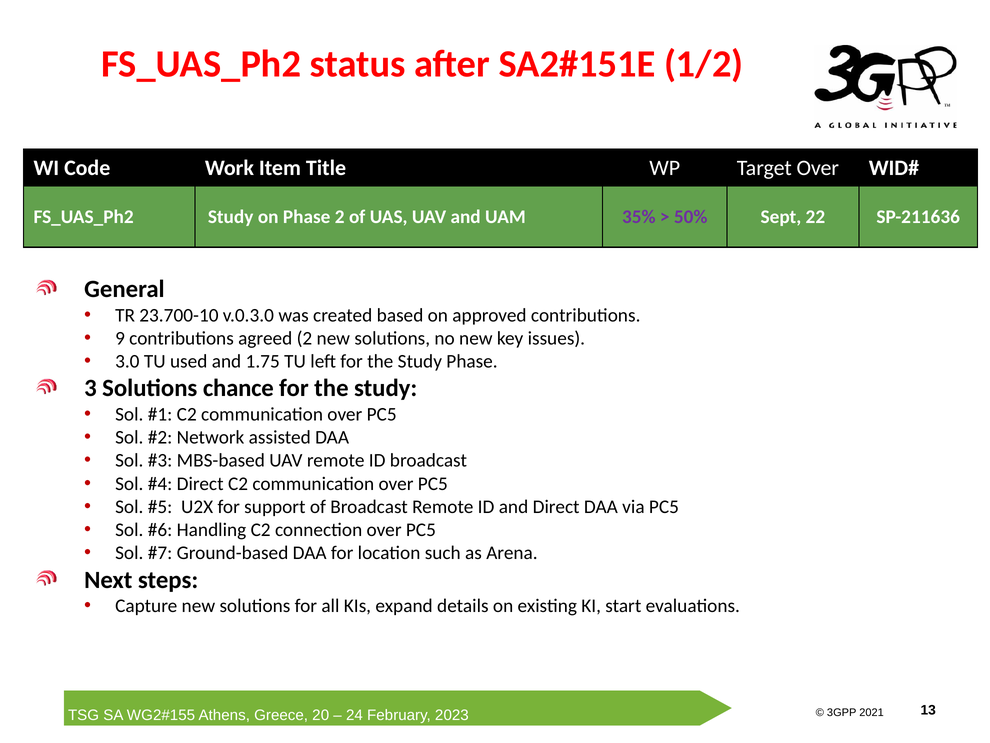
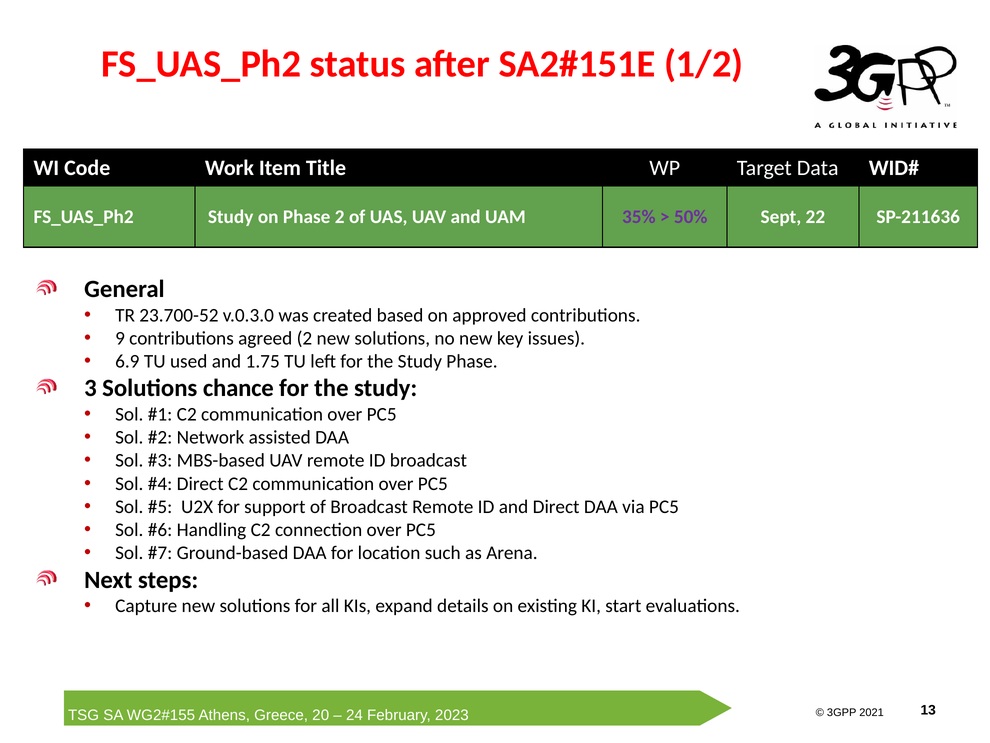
Target Over: Over -> Data
23.700-10: 23.700-10 -> 23.700-52
3.0: 3.0 -> 6.9
